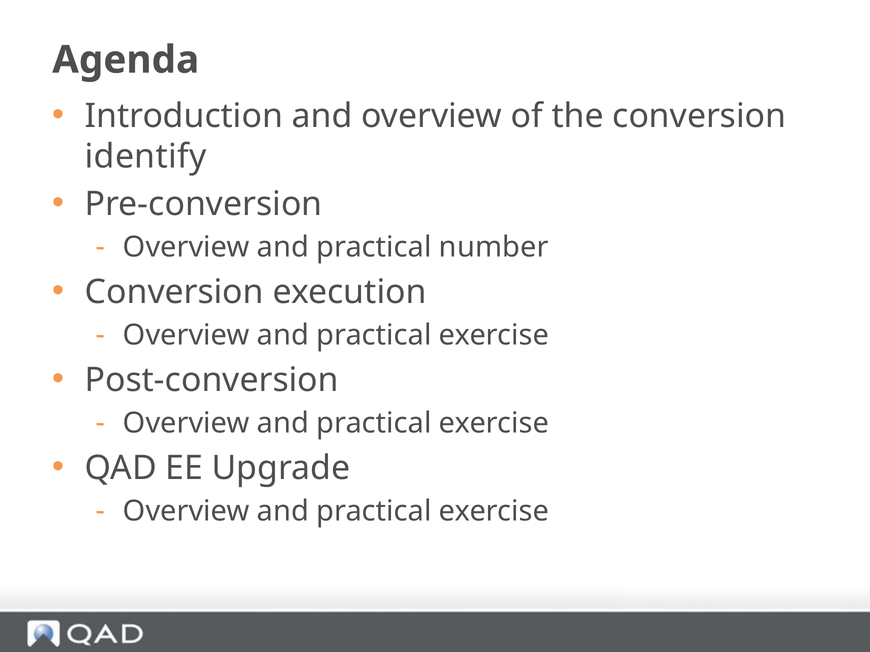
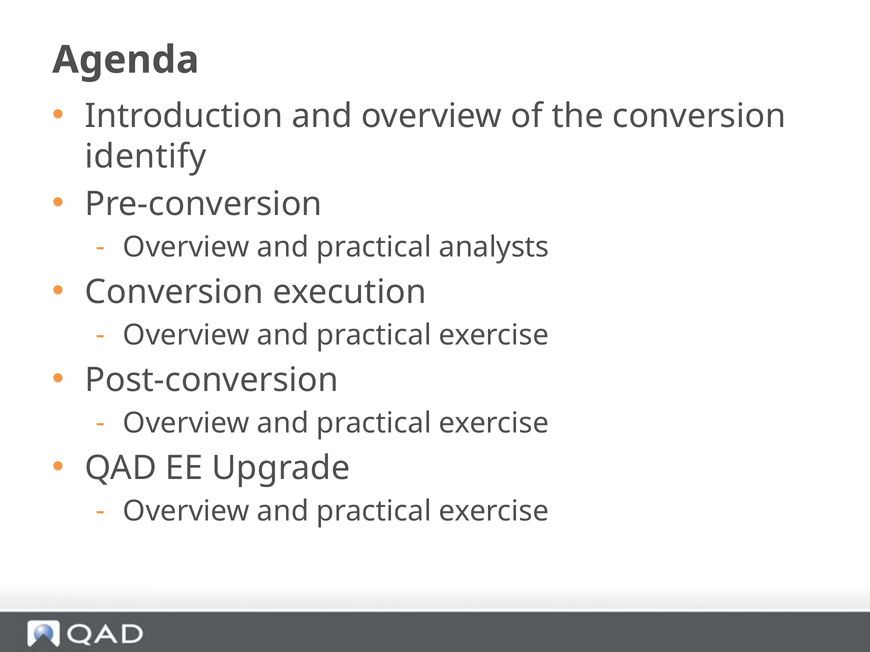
number: number -> analysts
